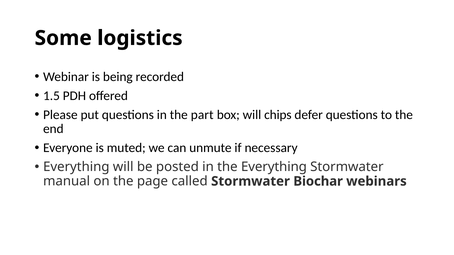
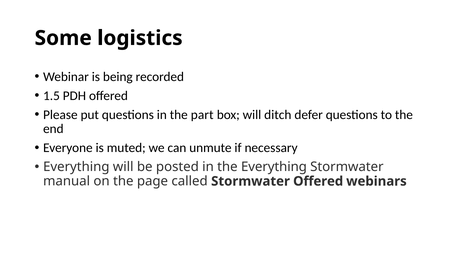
chips: chips -> ditch
Stormwater Biochar: Biochar -> Offered
